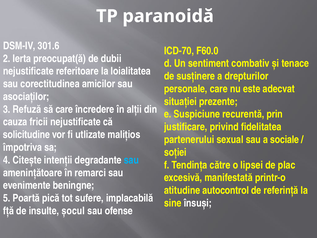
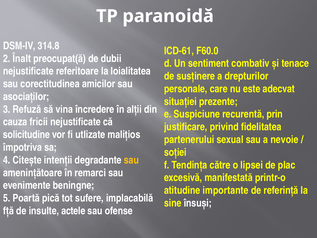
301.6: 301.6 -> 314.8
ICD-70: ICD-70 -> ICD-61
Ierta: Ierta -> Înalt
să care: care -> vina
sociale: sociale -> nevoie
sau at (131, 160) colour: light blue -> yellow
autocontrol: autocontrol -> importante
şocul: şocul -> actele
